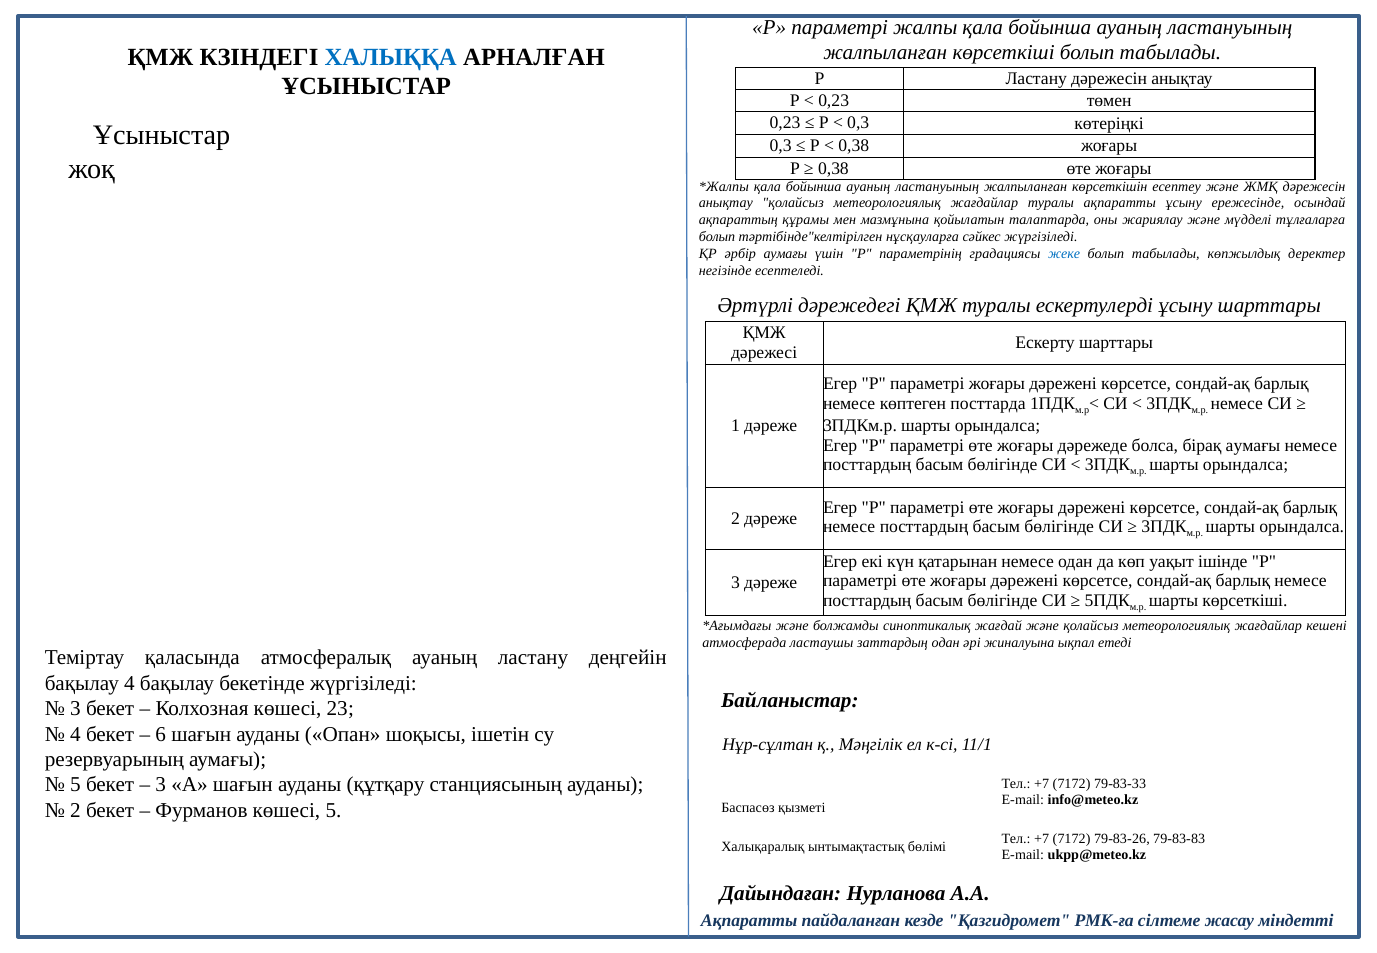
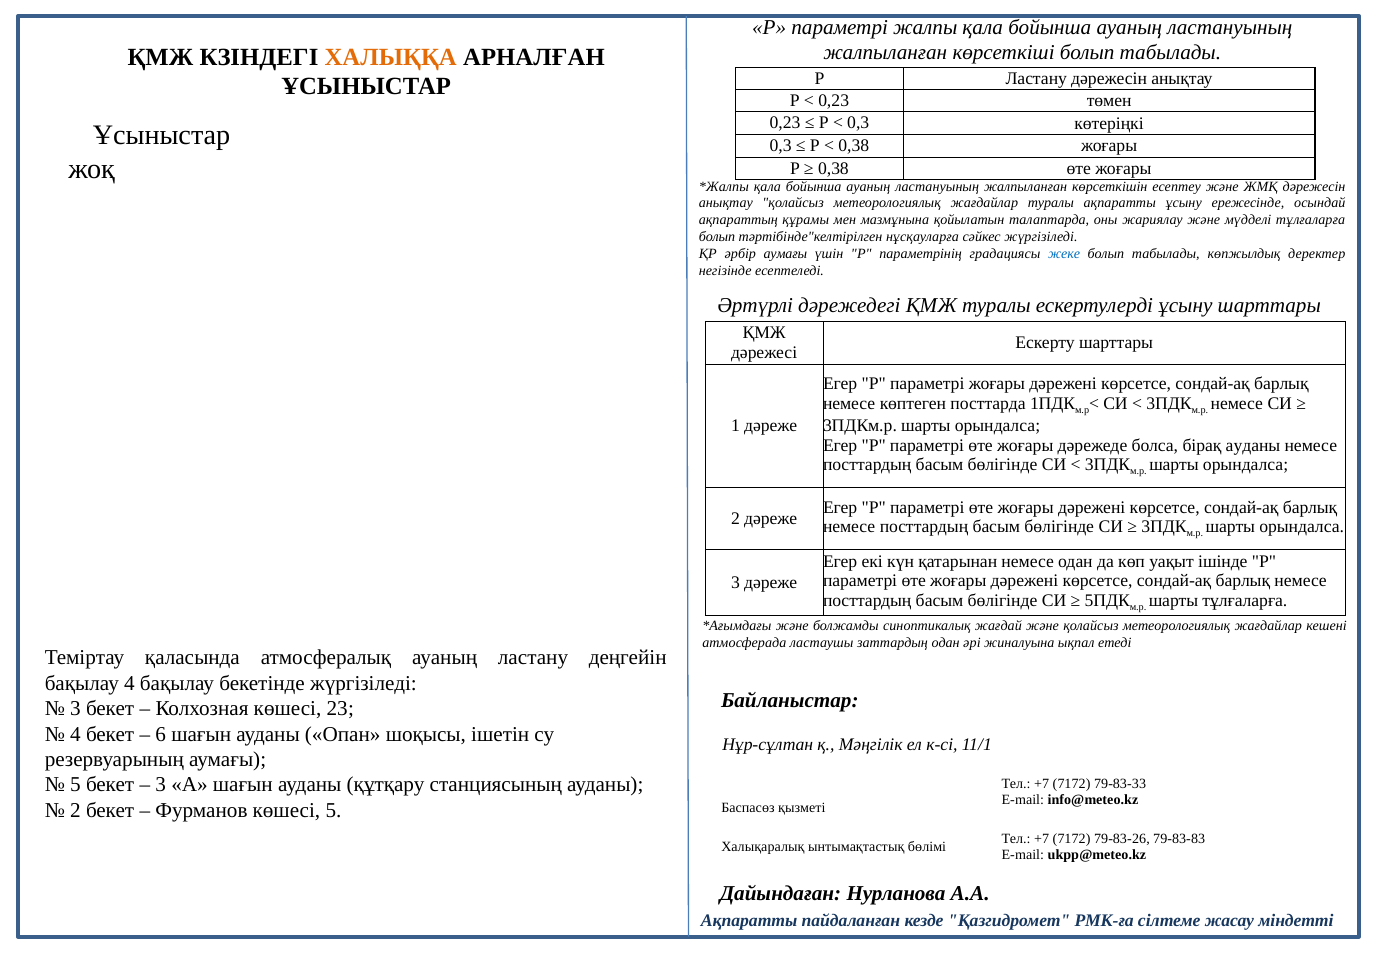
ХАЛЫҚҚА colour: blue -> orange
бірақ аумағы: аумағы -> ауданы
шарты көрсеткіші: көрсеткіші -> тұлғаларға
